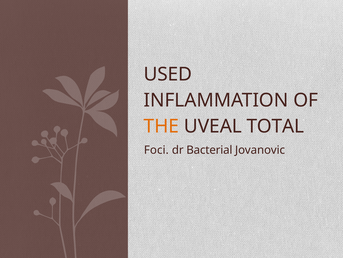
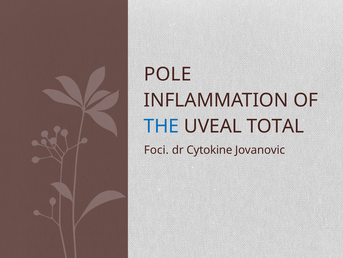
USED: USED -> POLE
THE colour: orange -> blue
Bacterial: Bacterial -> Cytokine
